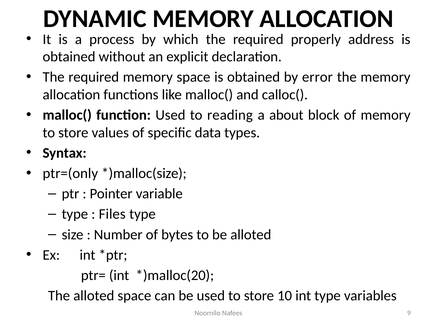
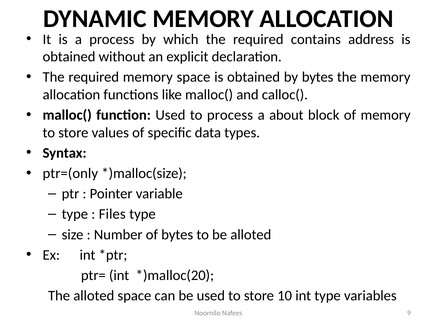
properly: properly -> contains
by error: error -> bytes
to reading: reading -> process
